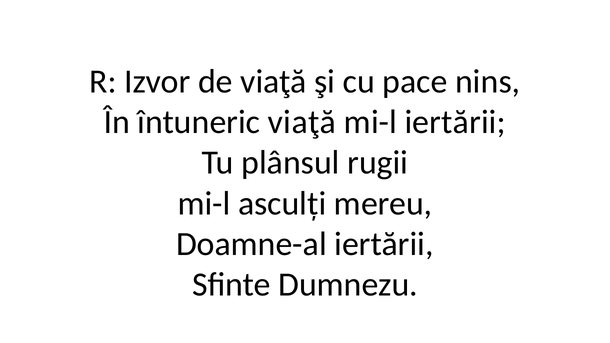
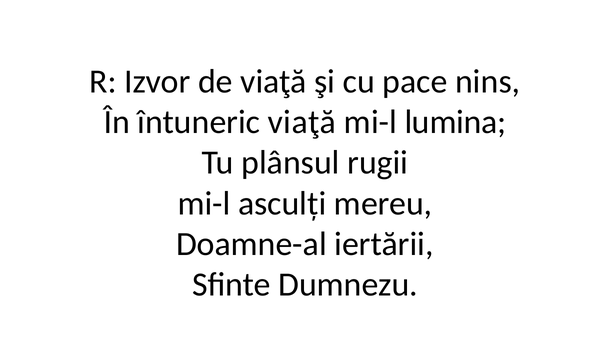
mi-l iertării: iertării -> lumina
